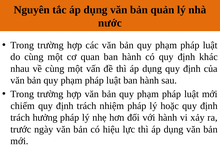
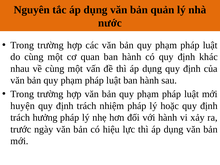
chiếm: chiếm -> huyện
